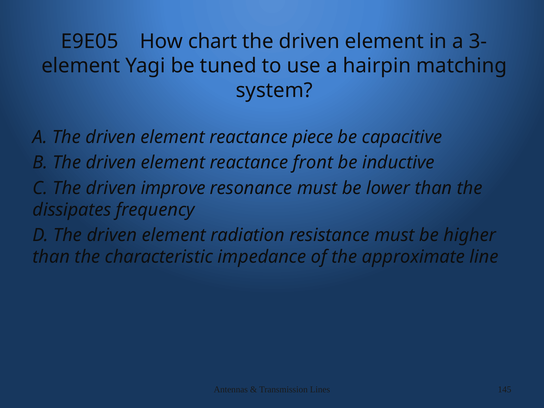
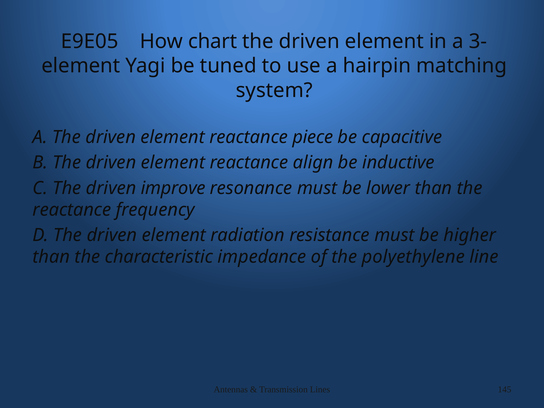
front: front -> align
dissipates at (72, 210): dissipates -> reactance
approximate: approximate -> polyethylene
